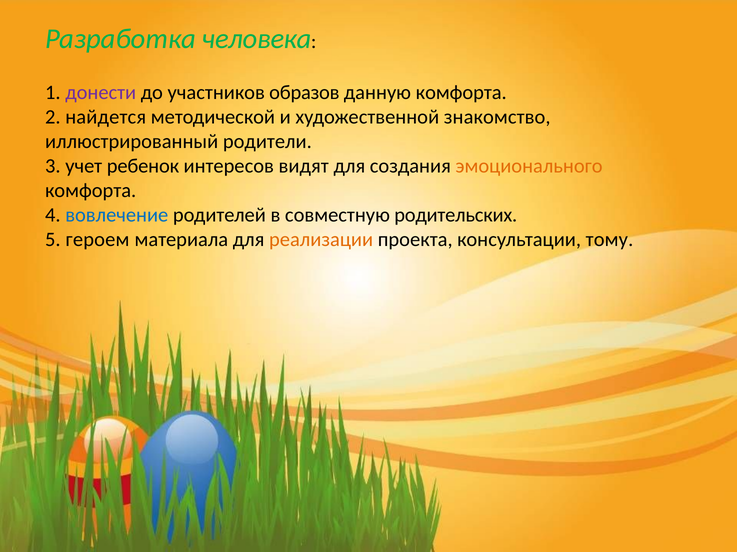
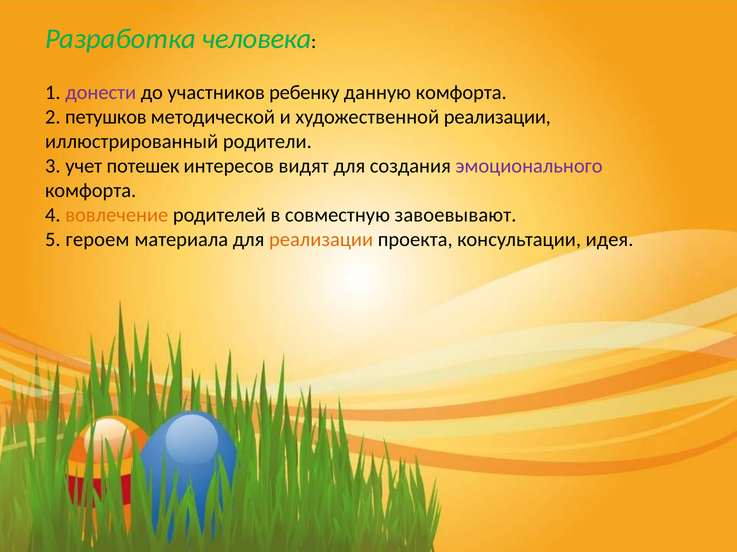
образов: образов -> ребенку
найдется: найдется -> петушков
художественной знакомство: знакомство -> реализации
ребенок: ребенок -> потешек
эмоционального colour: orange -> purple
вовлечение colour: blue -> orange
родительских: родительских -> завоевывают
тому: тому -> идея
